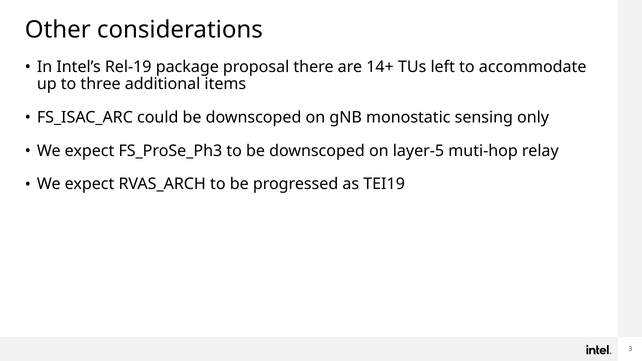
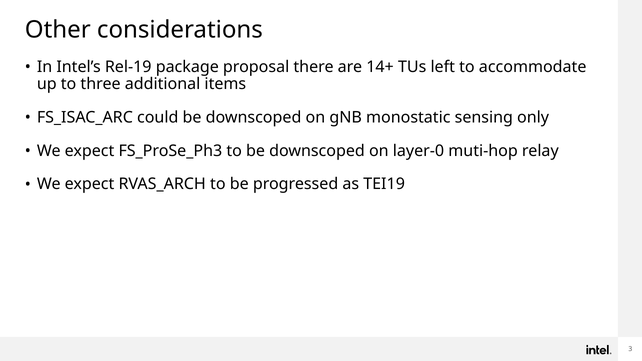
layer-5: layer-5 -> layer-0
